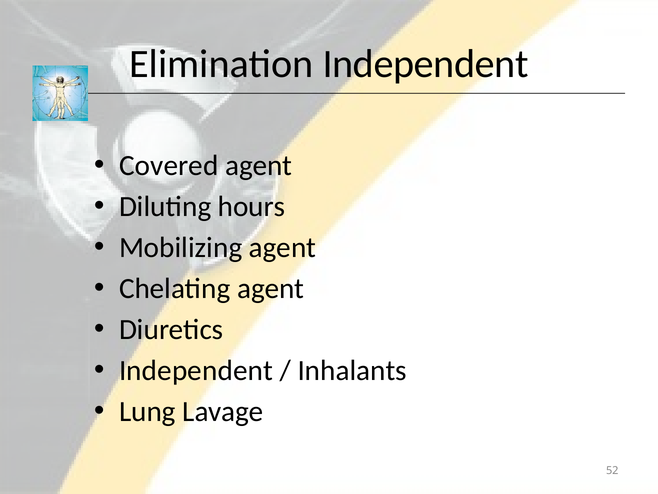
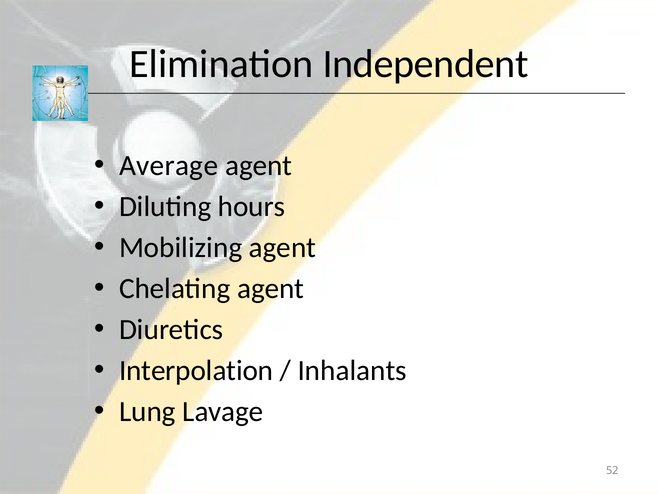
Covered: Covered -> Average
Independent at (196, 370): Independent -> Interpolation
